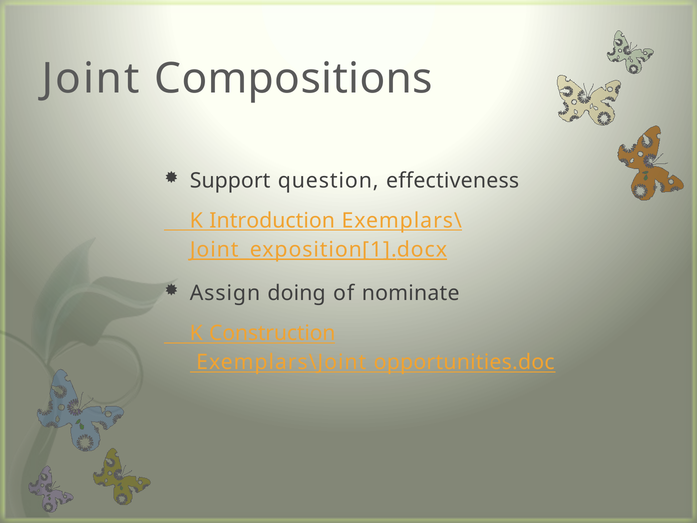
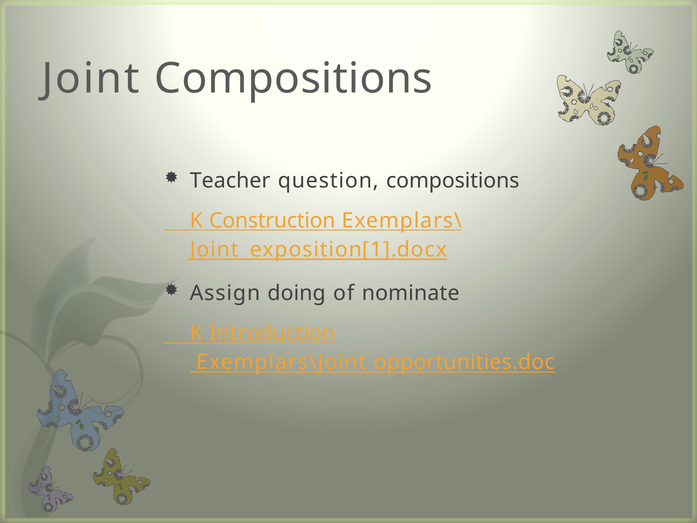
Support: Support -> Teacher
question effectiveness: effectiveness -> compositions
Introduction: Introduction -> Construction
Construction: Construction -> Introduction
